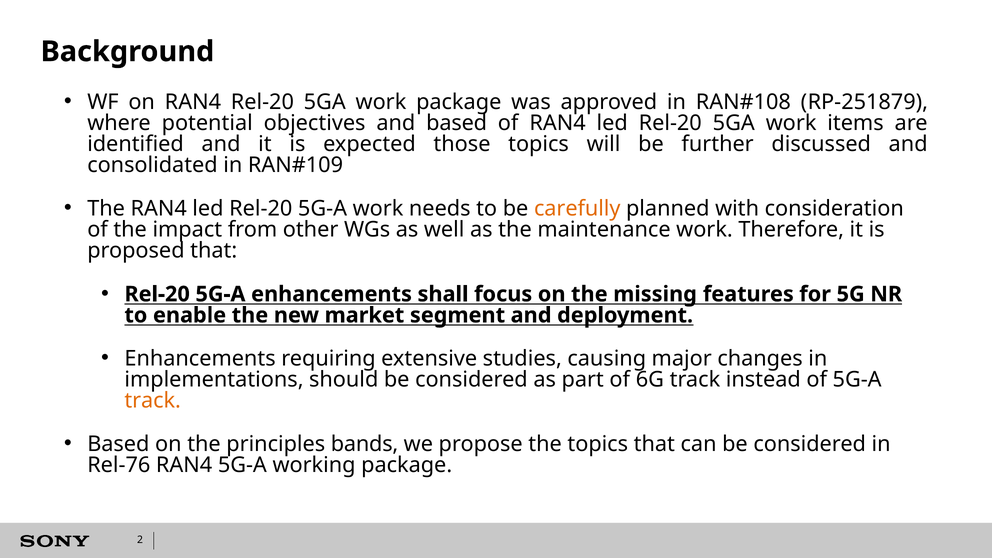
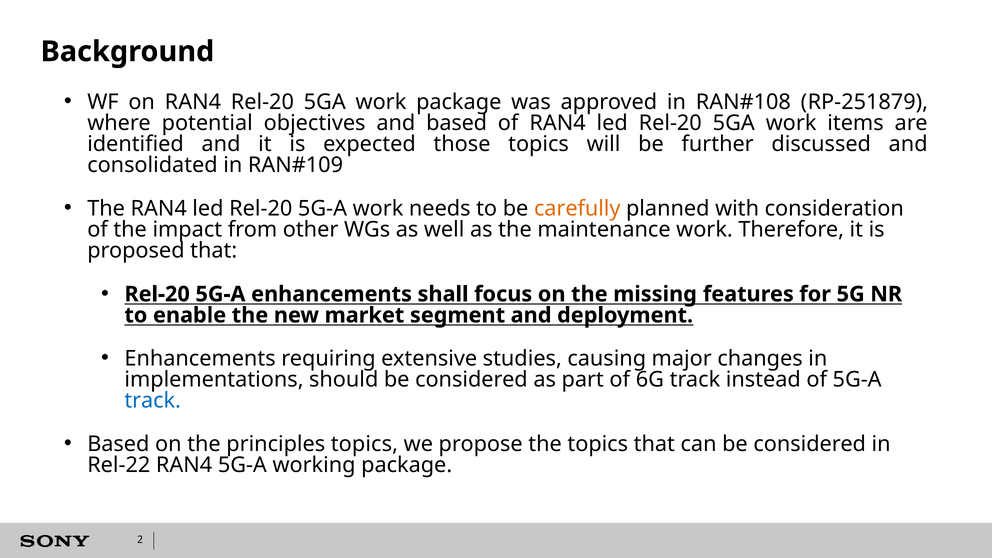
track at (153, 401) colour: orange -> blue
principles bands: bands -> topics
Rel-76: Rel-76 -> Rel-22
